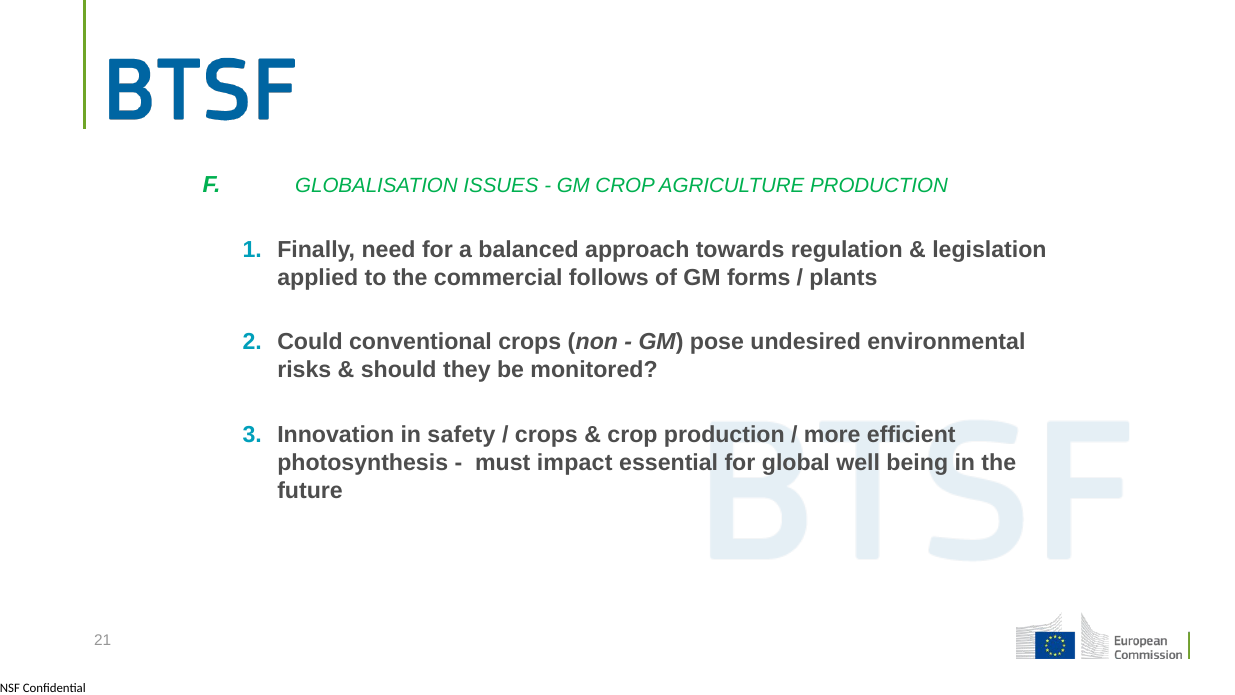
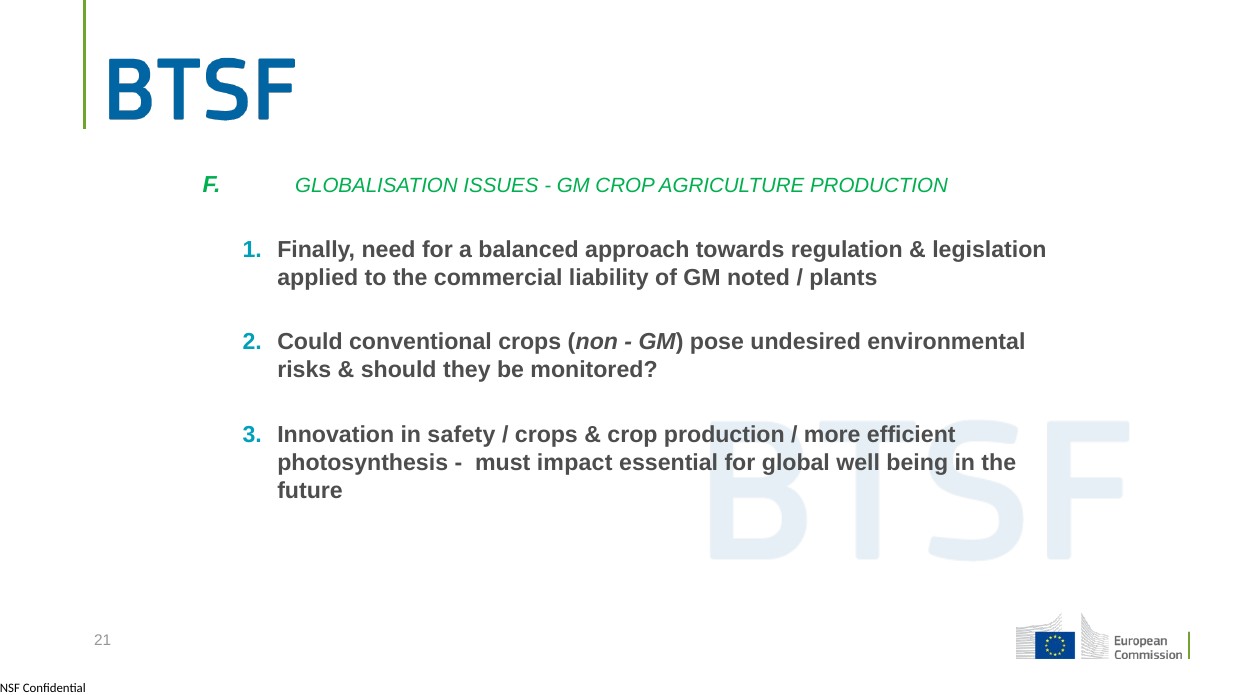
follows: follows -> liability
forms: forms -> noted
